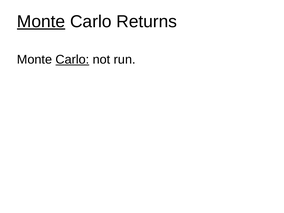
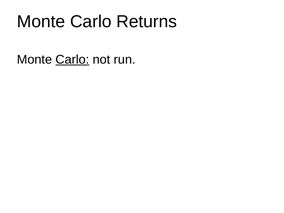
Monte at (41, 22) underline: present -> none
